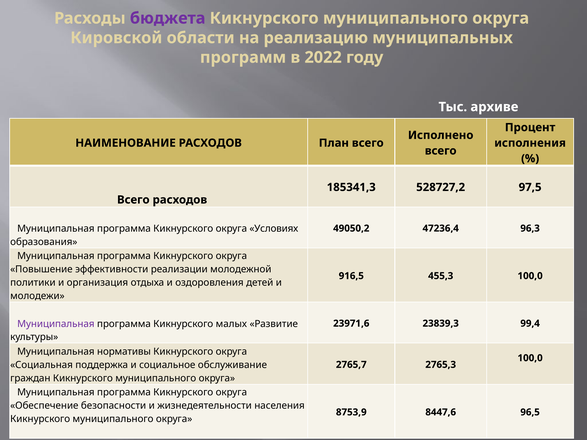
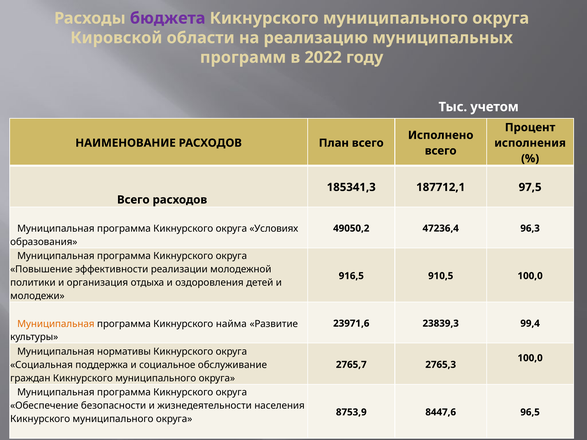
архиве: архиве -> учетом
528727,2: 528727,2 -> 187712,1
455,3: 455,3 -> 910,5
Муниципальная at (56, 324) colour: purple -> orange
малых: малых -> найма
